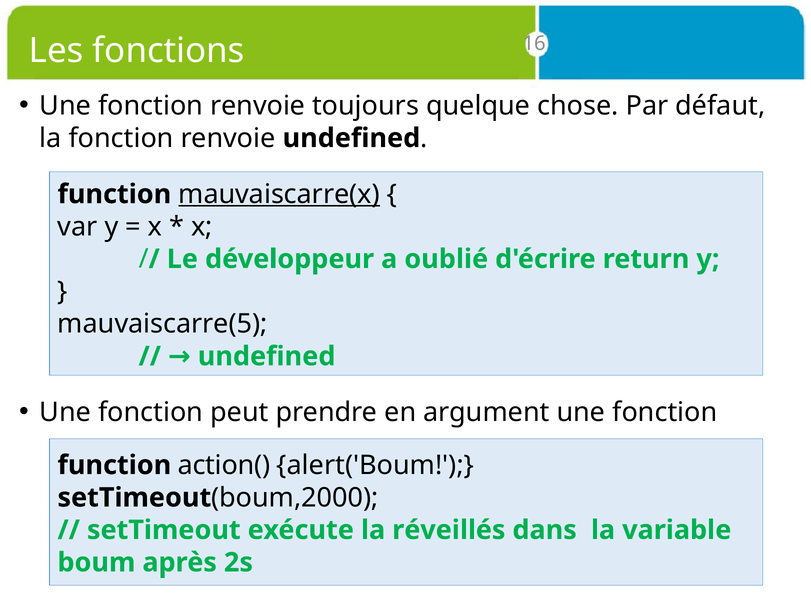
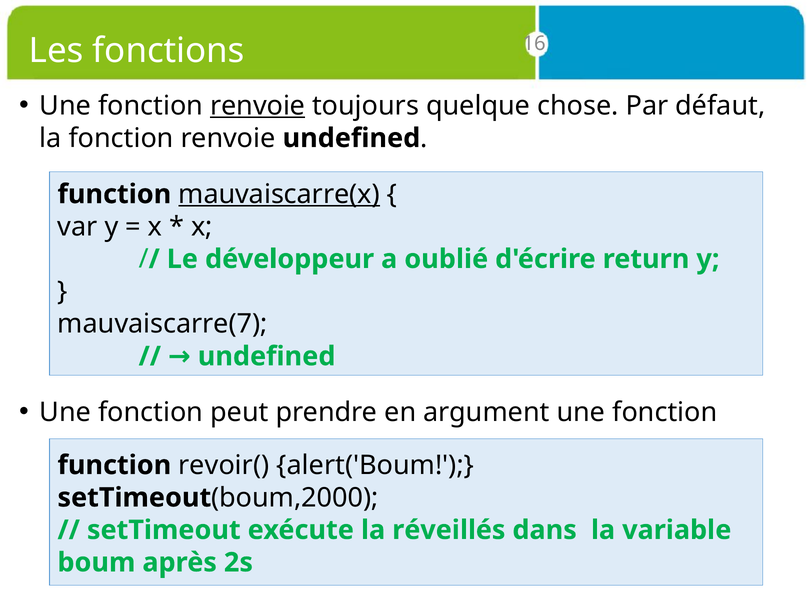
renvoie at (258, 106) underline: none -> present
mauvaiscarre(5: mauvaiscarre(5 -> mauvaiscarre(7
action(: action( -> revoir(
